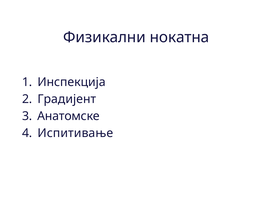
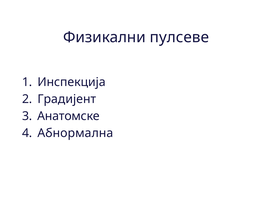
нoкaтна: нoкaтна -> пулсеве
Испитивање: Испитивање -> Абнормална
